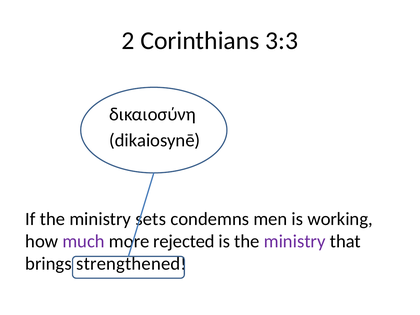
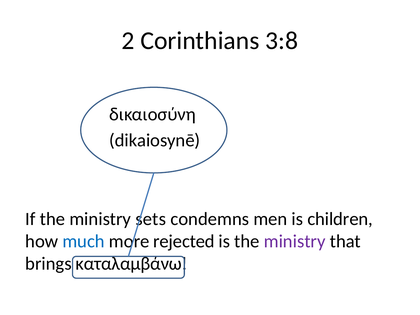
3:3: 3:3 -> 3:8
working: working -> children
much colour: purple -> blue
strengthened: strengthened -> καταλαμβάνω
